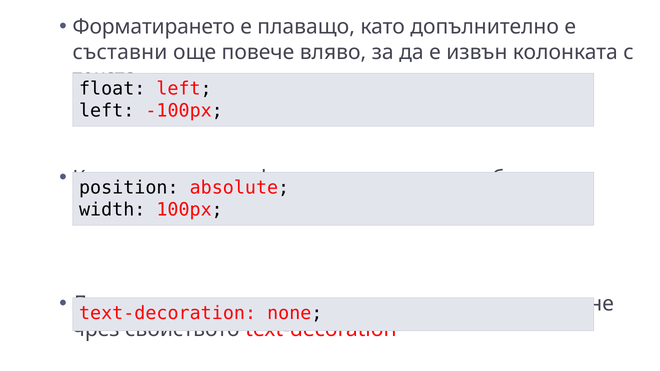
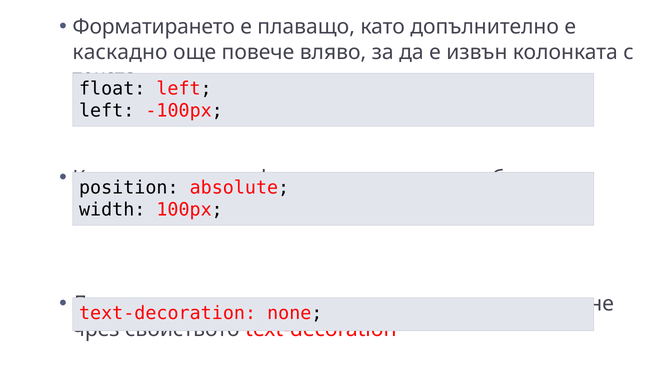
съставни: съставни -> каскадно
